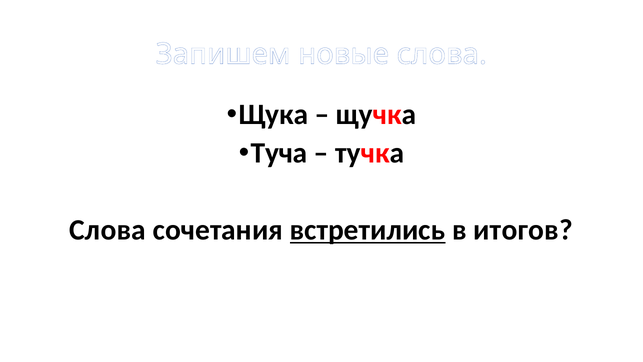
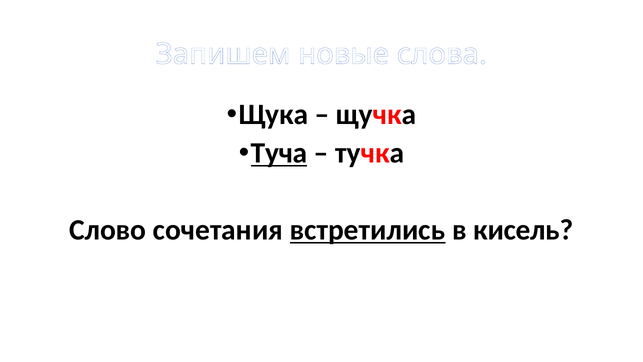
Туча underline: none -> present
Слова at (108, 230): Слова -> Слово
итогов: итогов -> кисель
